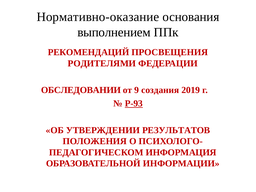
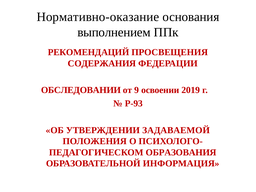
РОДИТЕЛЯМИ: РОДИТЕЛЯМИ -> СОДЕРЖАНИЯ
создания: создания -> освоении
Р-93 underline: present -> none
РЕЗУЛЬТАТОВ: РЕЗУЛЬТАТОВ -> ЗАДАВАЕМОЙ
ИНФОРМАЦИЯ: ИНФОРМАЦИЯ -> ОБРАЗОВАНИЯ
ИНФОРМАЦИИ: ИНФОРМАЦИИ -> ИНФОРМАЦИЯ
